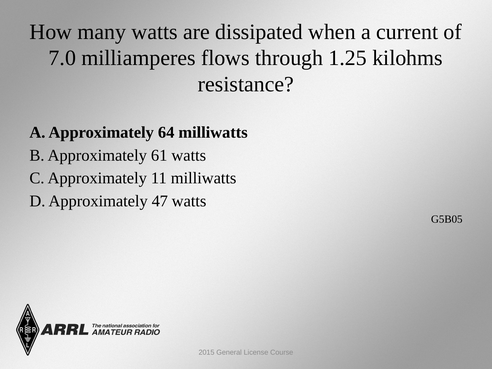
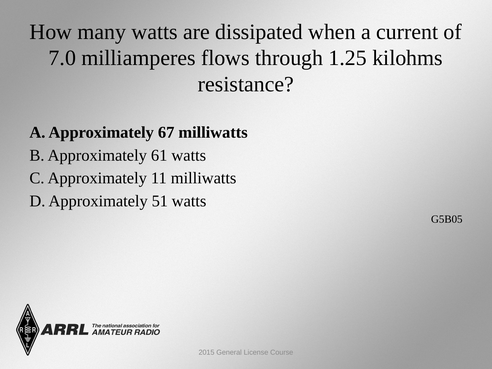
64: 64 -> 67
47: 47 -> 51
